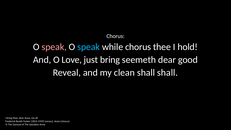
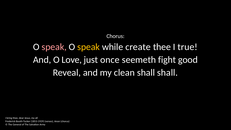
speak at (89, 47) colour: light blue -> yellow
while chorus: chorus -> create
hold: hold -> true
just bring: bring -> once
seemeth dear: dear -> fight
